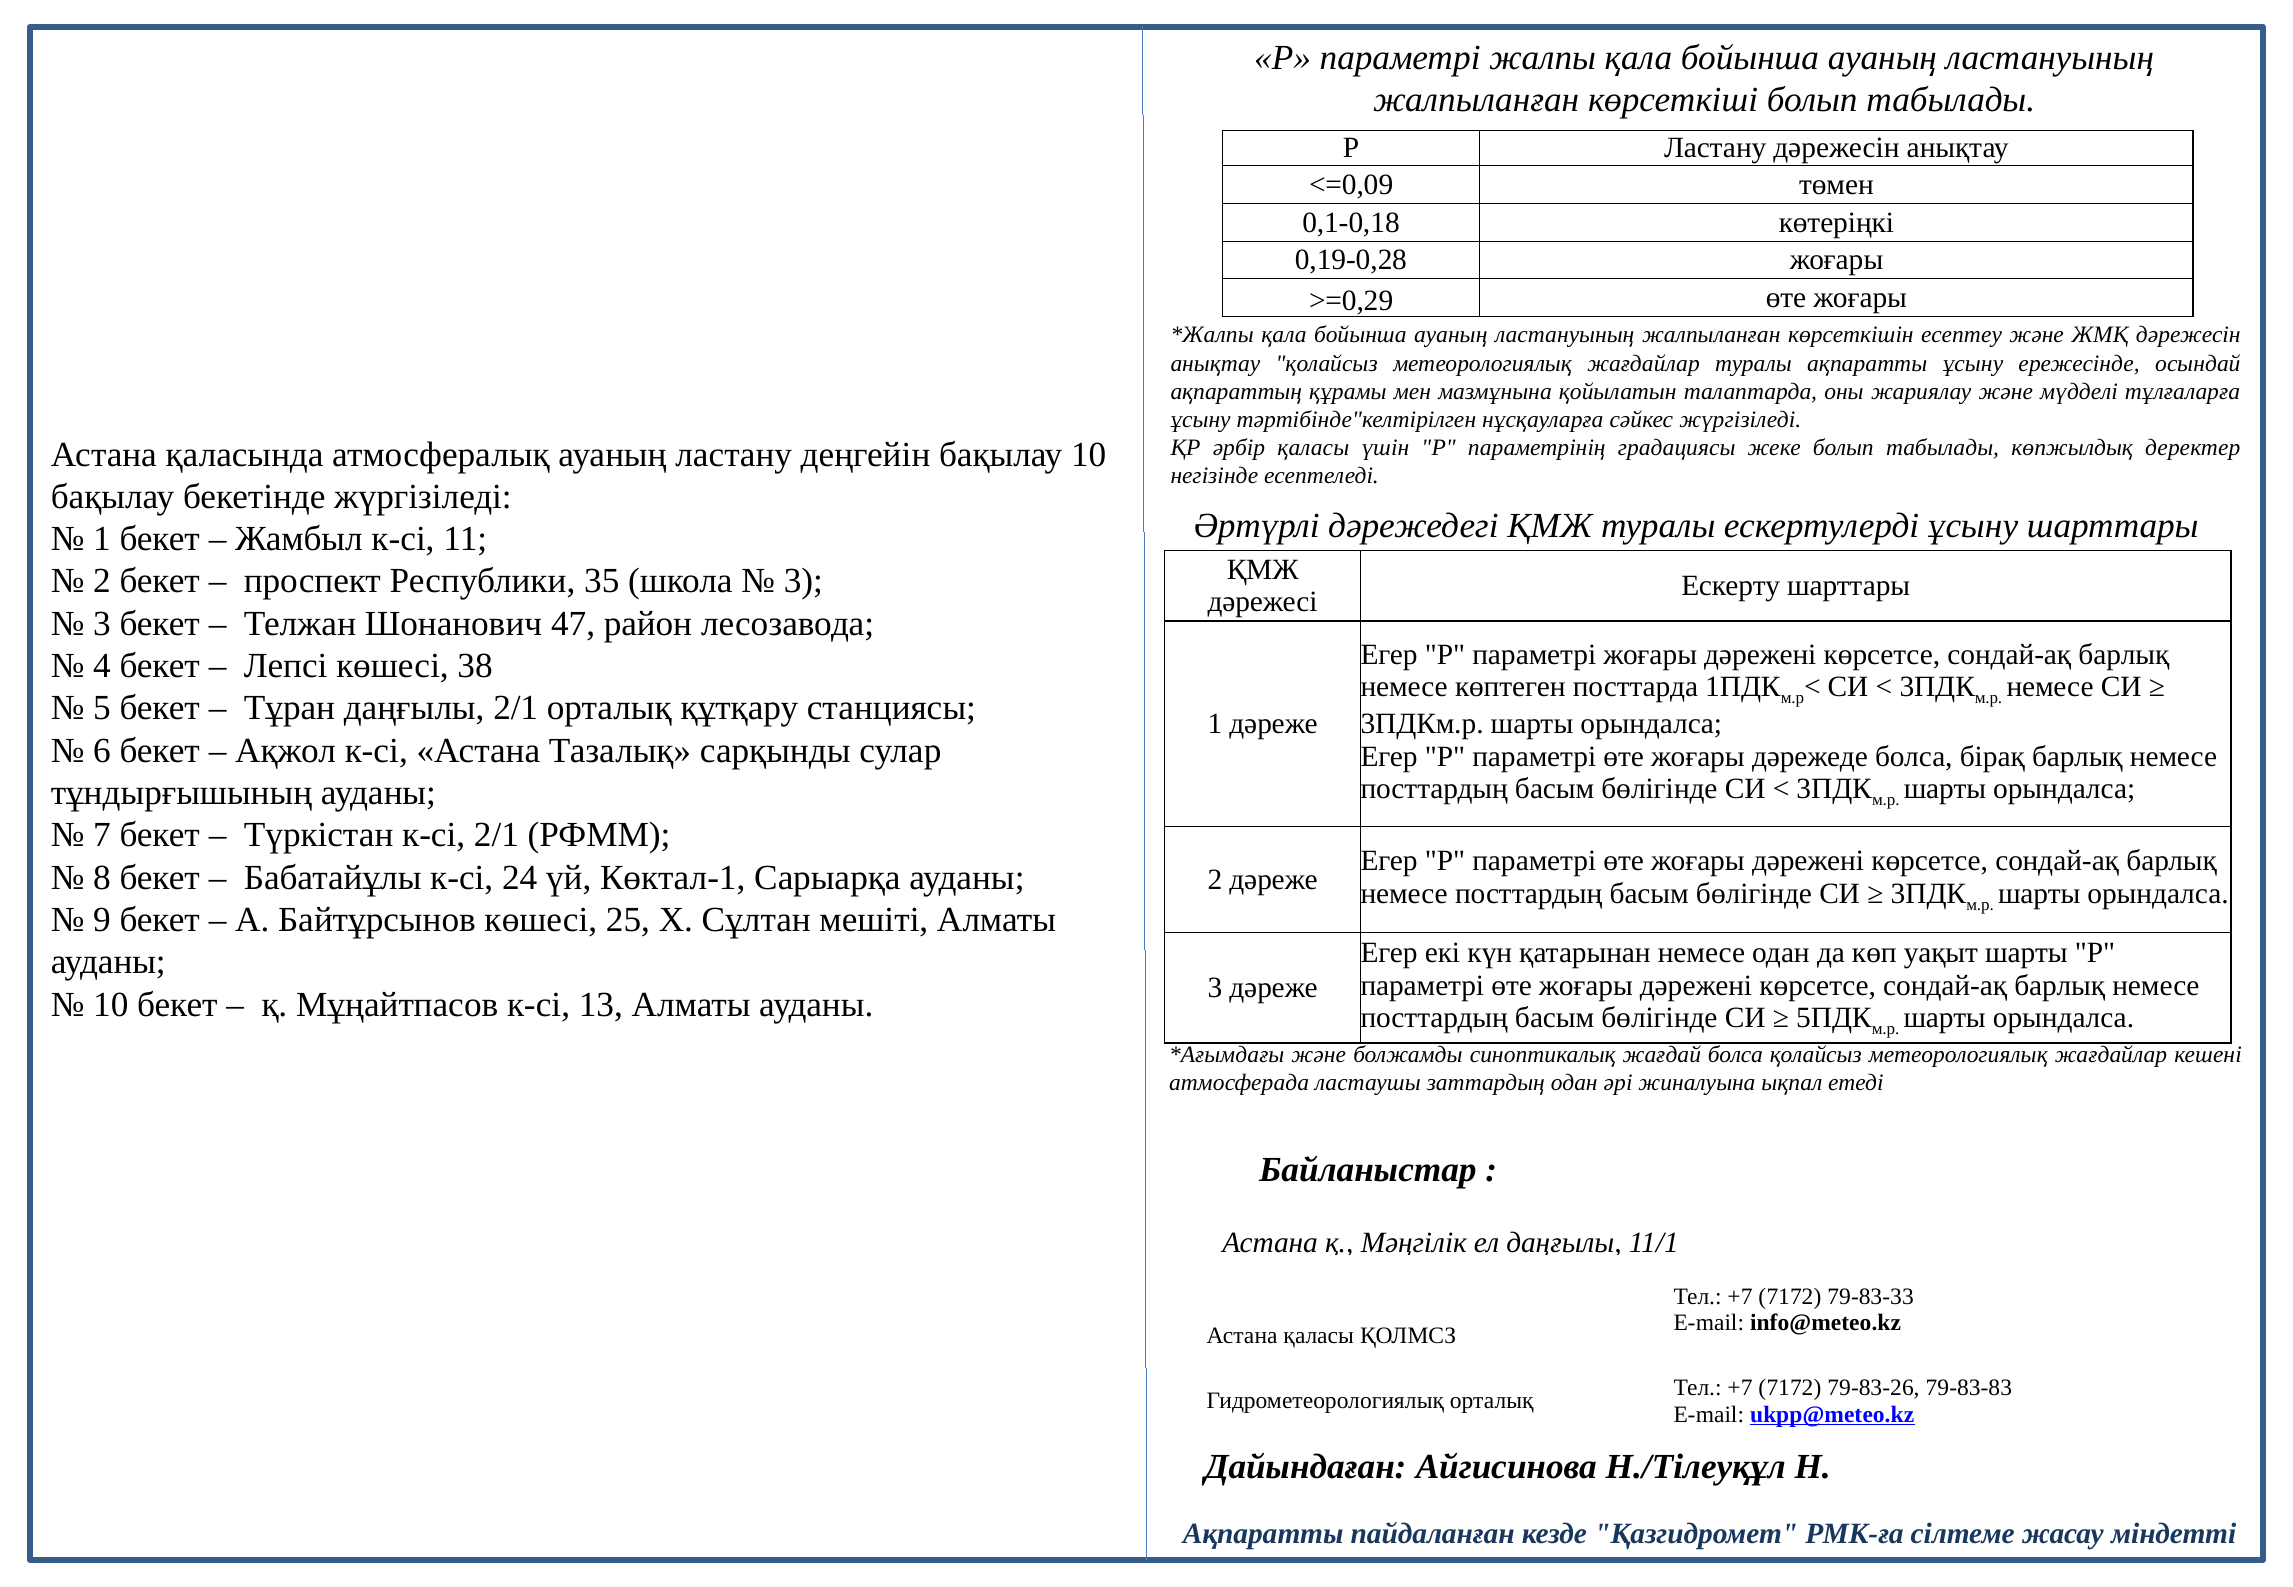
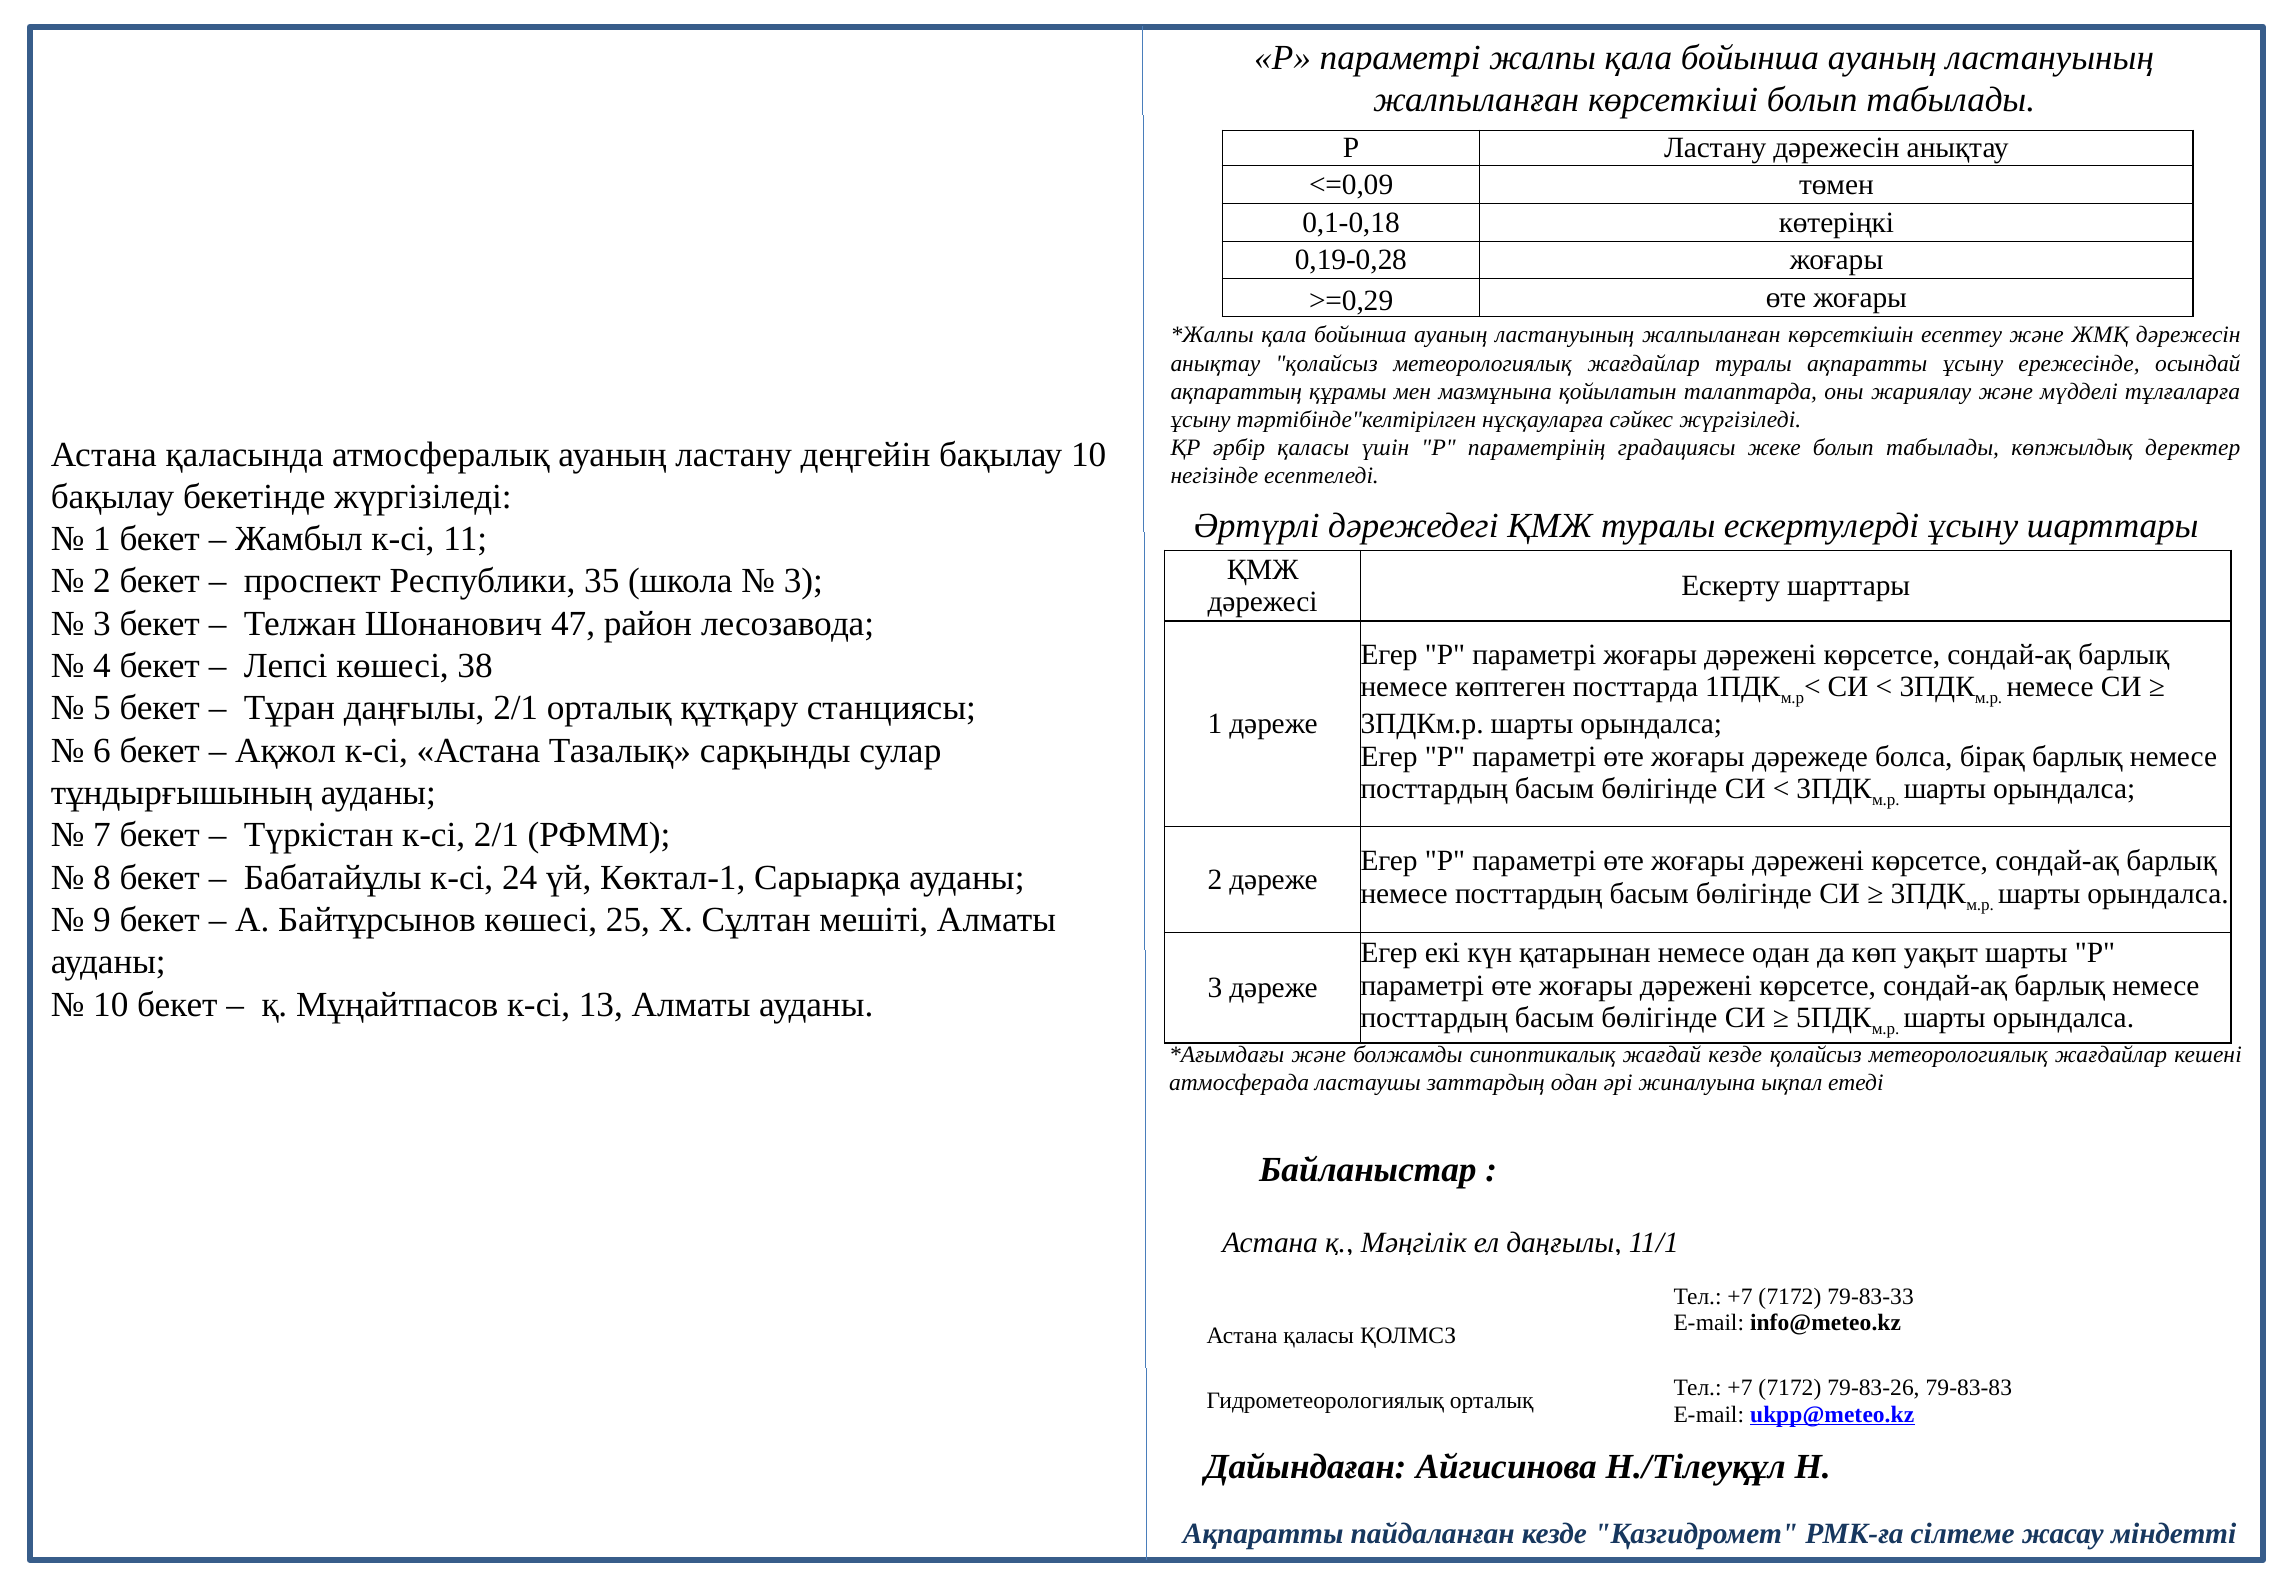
жағдай болса: болса -> кезде
